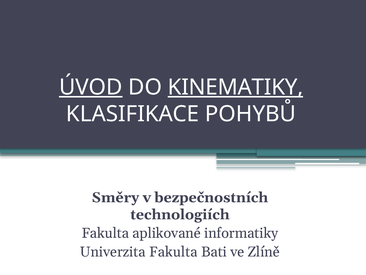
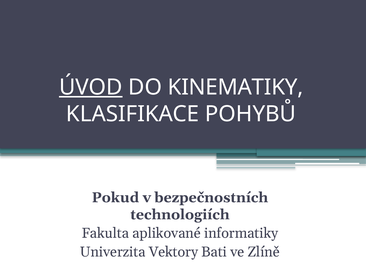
KINEMATIKY underline: present -> none
Směry: Směry -> Pokud
Univerzita Fakulta: Fakulta -> Vektory
